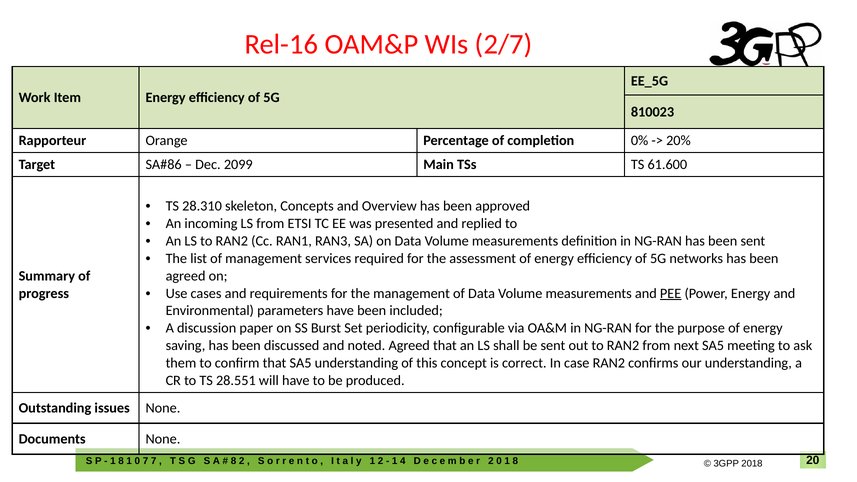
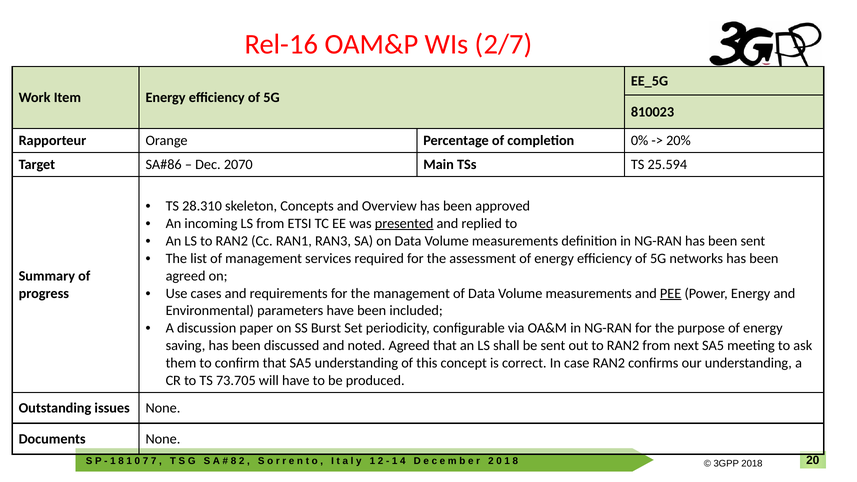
2099: 2099 -> 2070
61.600: 61.600 -> 25.594
presented underline: none -> present
28.551: 28.551 -> 73.705
